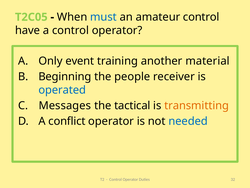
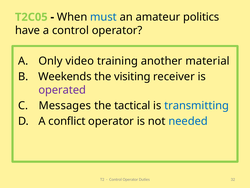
amateur control: control -> politics
event: event -> video
Beginning: Beginning -> Weekends
people: people -> visiting
operated colour: blue -> purple
transmitting colour: orange -> blue
